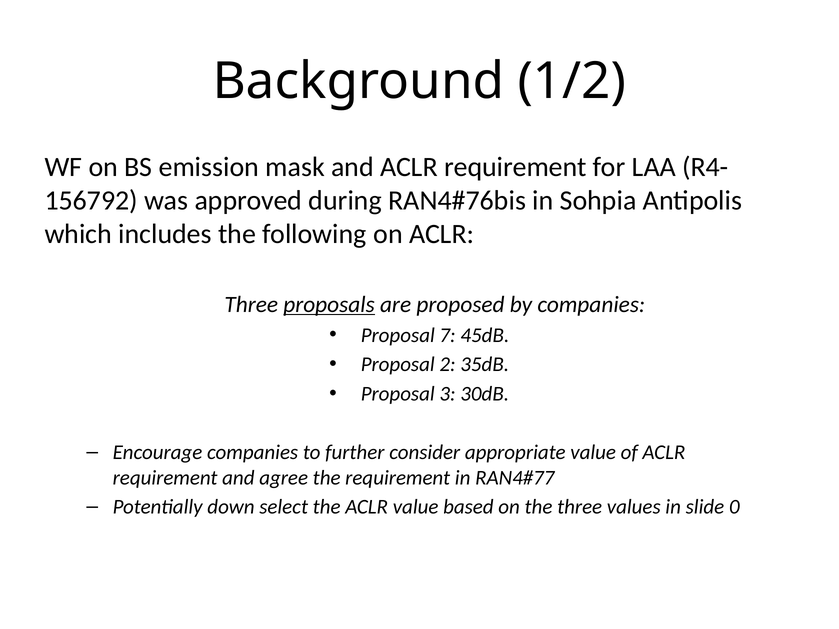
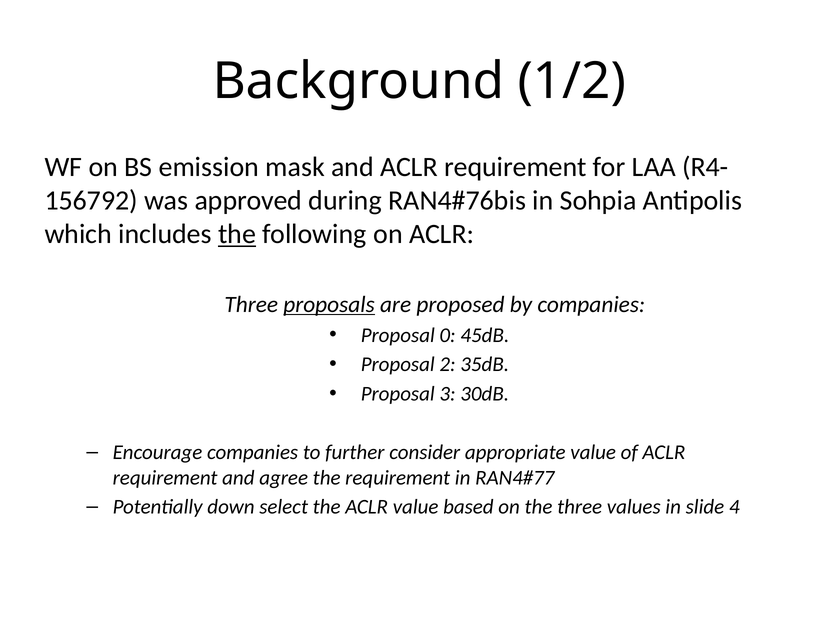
the at (237, 234) underline: none -> present
7: 7 -> 0
0: 0 -> 4
